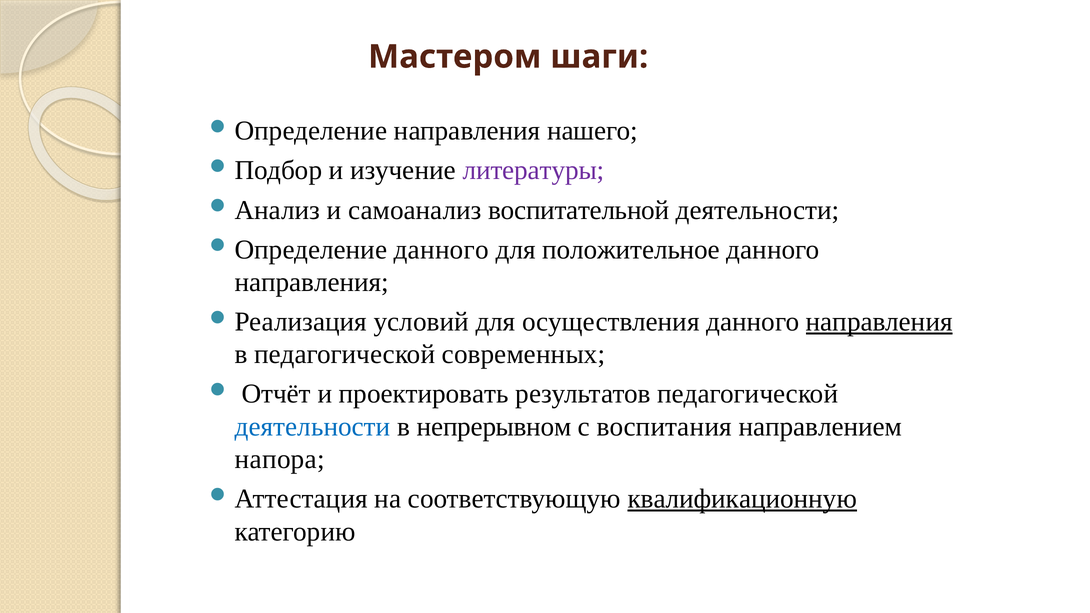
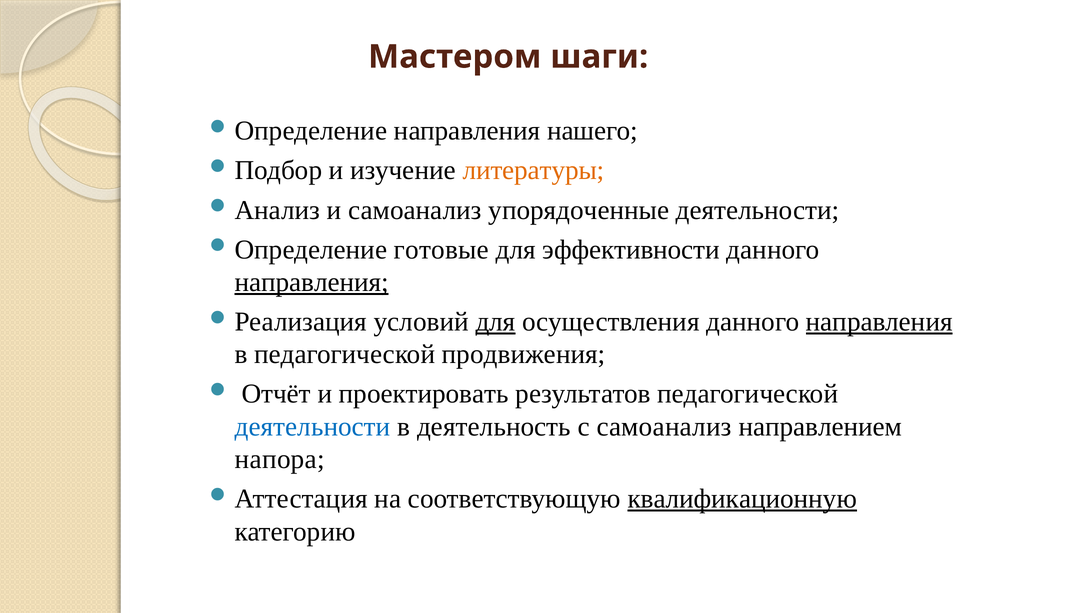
литературы colour: purple -> orange
воспитательной: воспитательной -> упорядоченные
данного at (441, 250): данного -> готовые
положительное: положительное -> эффективности
направления at (312, 282) underline: none -> present
для at (495, 322) underline: none -> present
современных: современных -> продвижения
непрерывном: непрерывном -> деятельность
с воспитания: воспитания -> самоанализ
